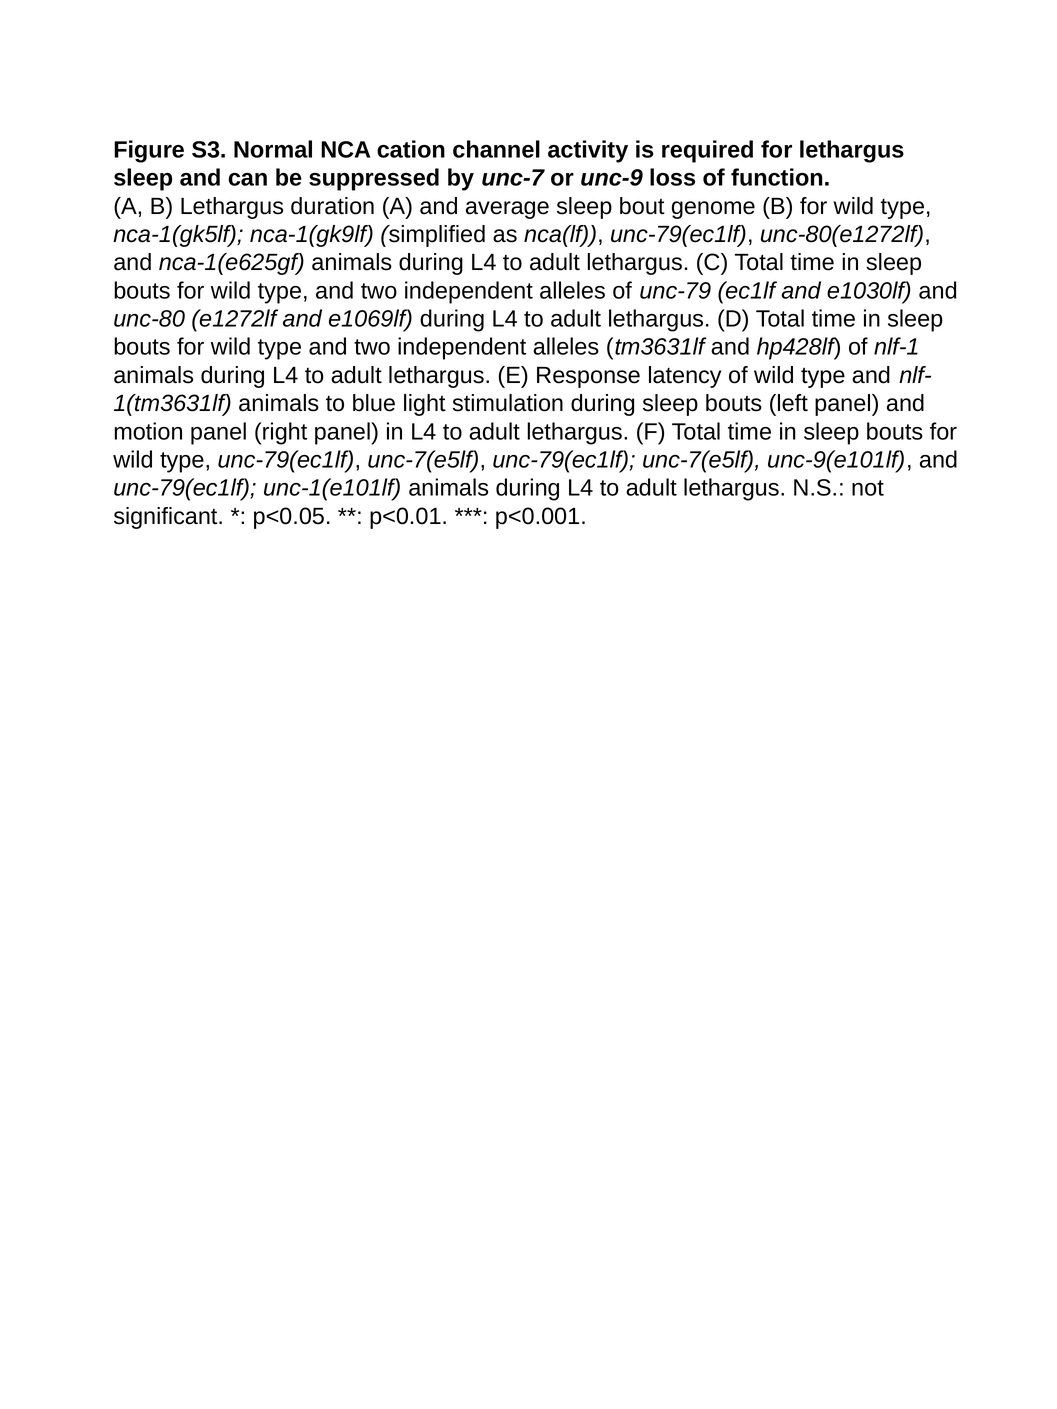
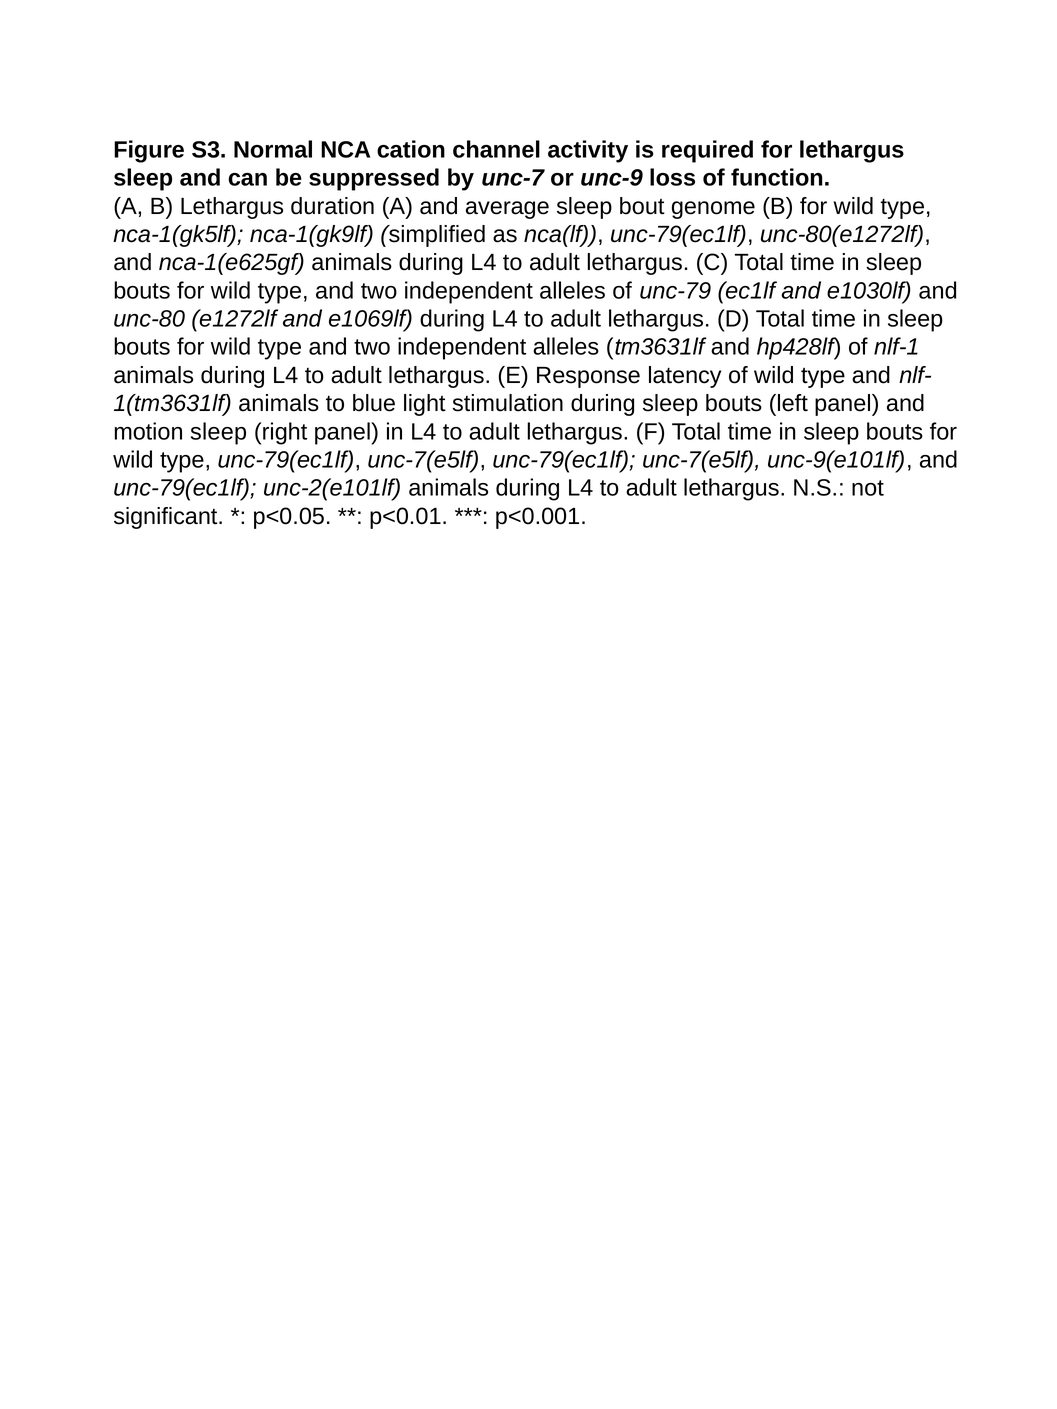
motion panel: panel -> sleep
unc-1(e101lf: unc-1(e101lf -> unc-2(e101lf
